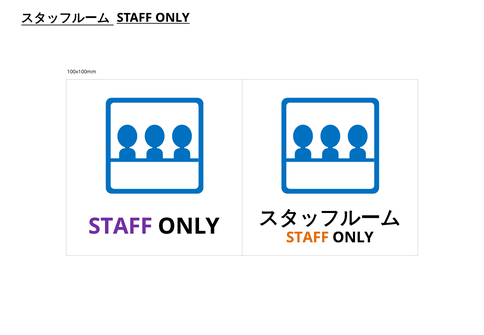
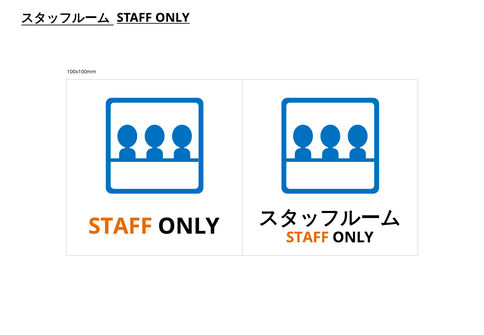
STAFF at (120, 226) colour: purple -> orange
